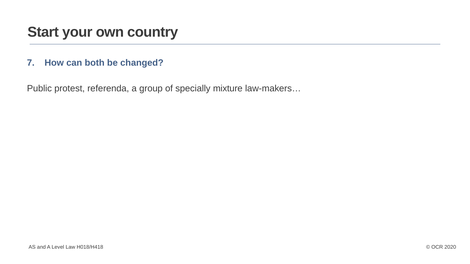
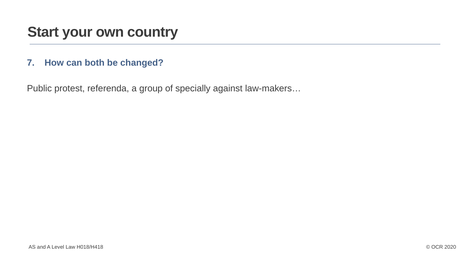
mixture: mixture -> against
